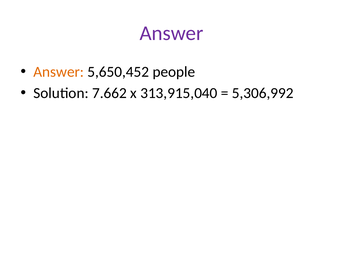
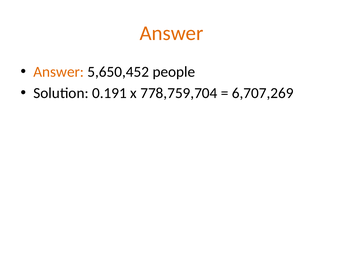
Answer at (172, 33) colour: purple -> orange
7.662: 7.662 -> 0.191
313,915,040: 313,915,040 -> 778,759,704
5,306,992: 5,306,992 -> 6,707,269
